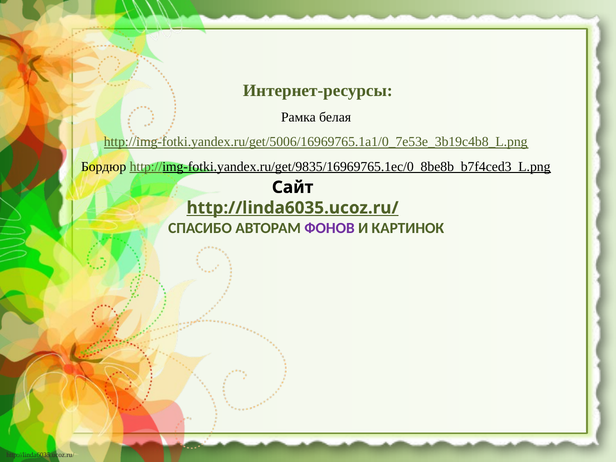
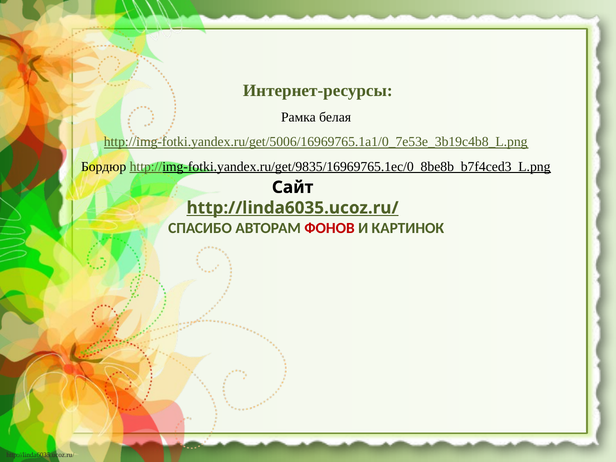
ФОНОВ colour: purple -> red
